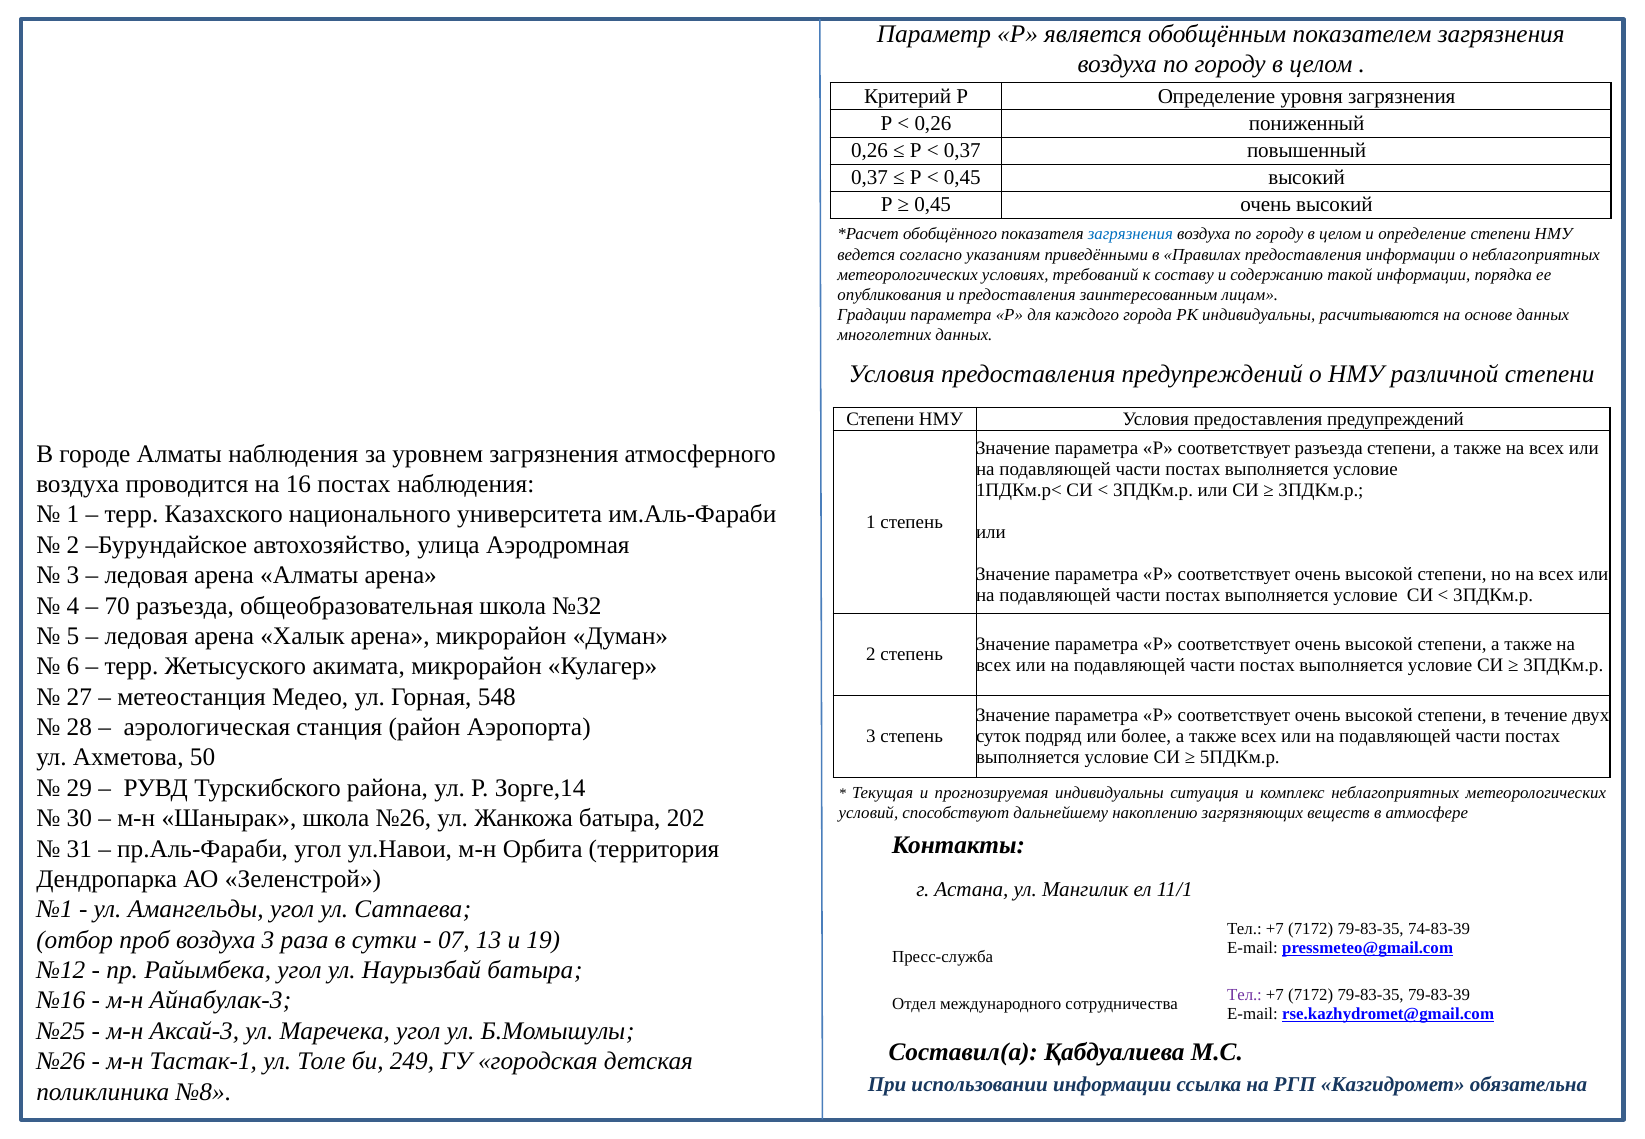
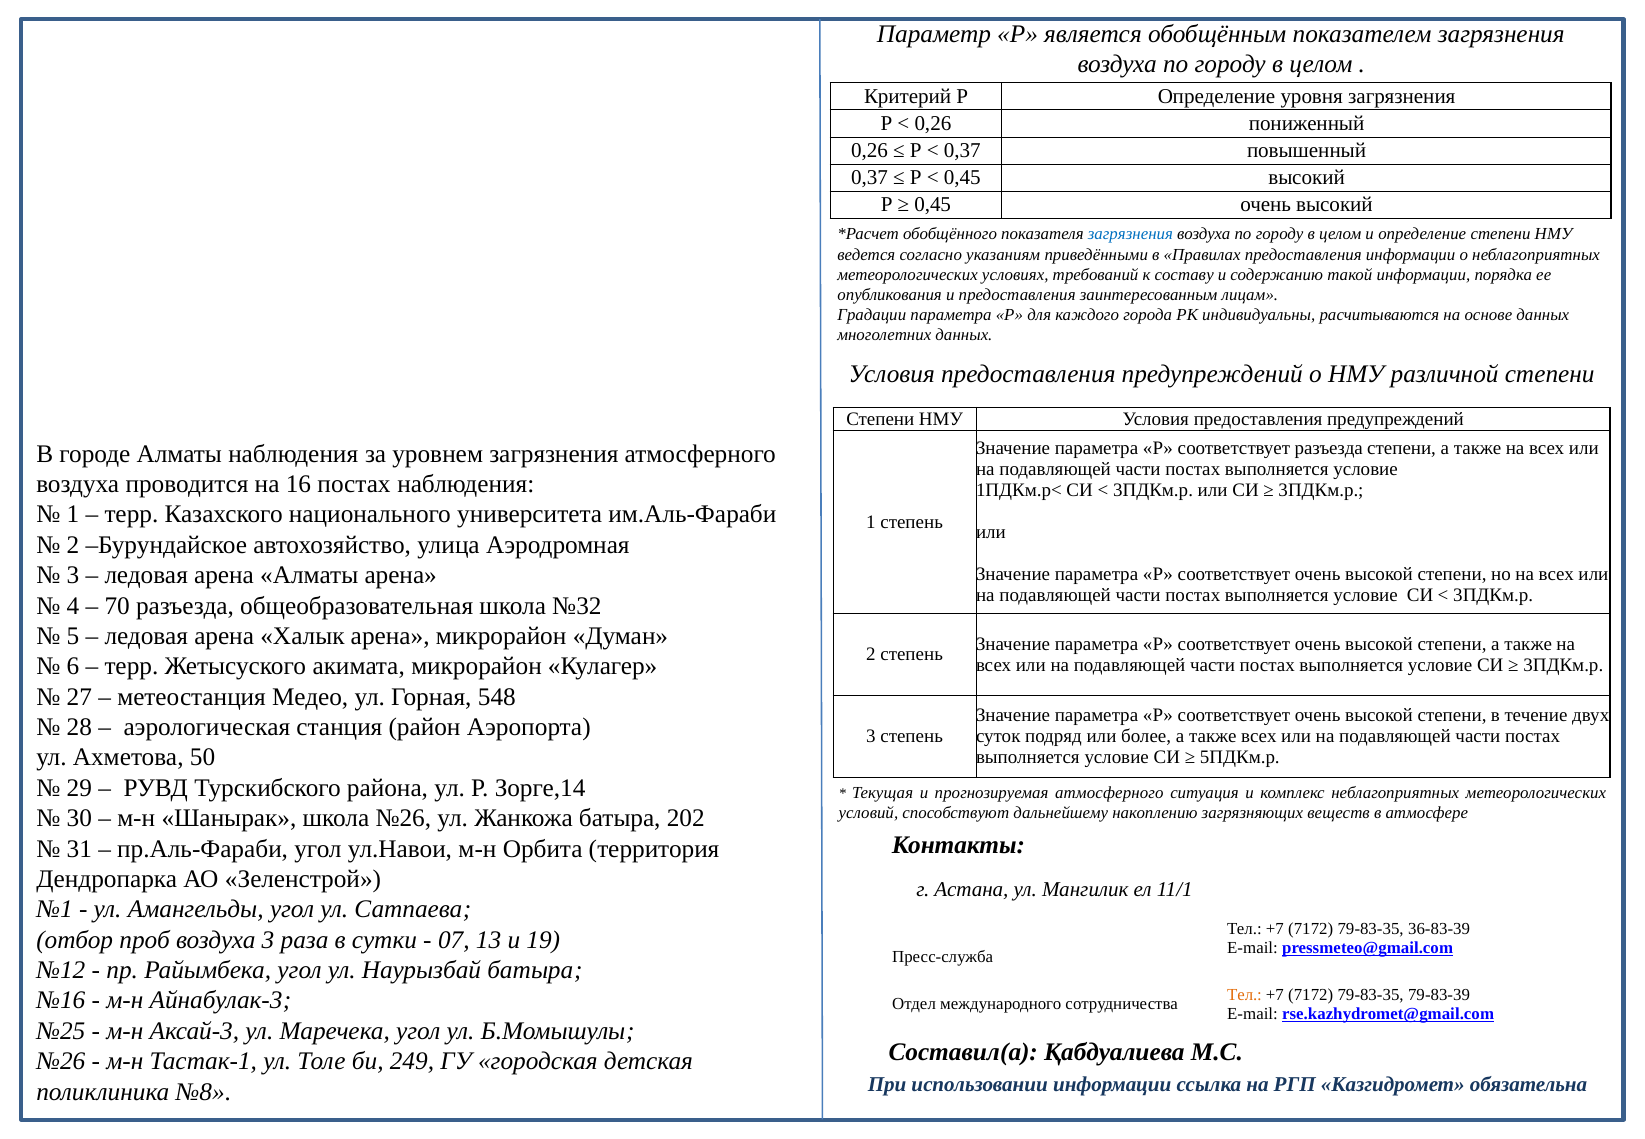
прогнозируемая индивидуальны: индивидуальны -> атмосферного
74-83-39: 74-83-39 -> 36-83-39
Тел at (1245, 995) colour: purple -> orange
